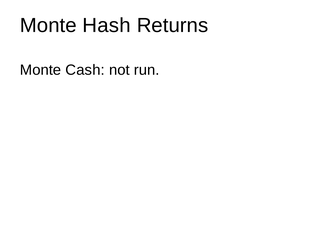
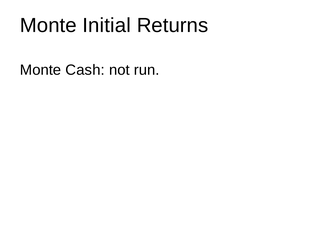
Hash: Hash -> Initial
